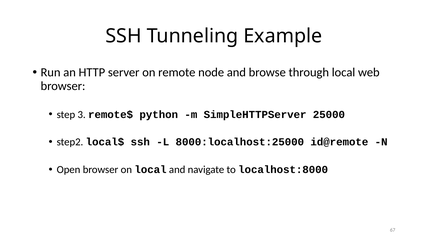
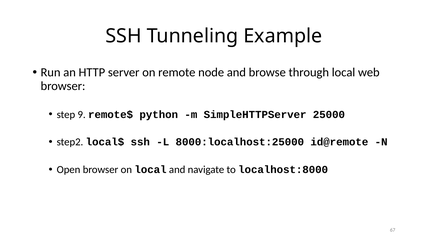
3: 3 -> 9
